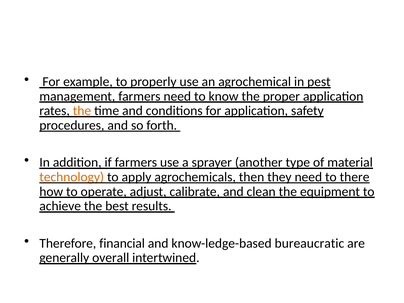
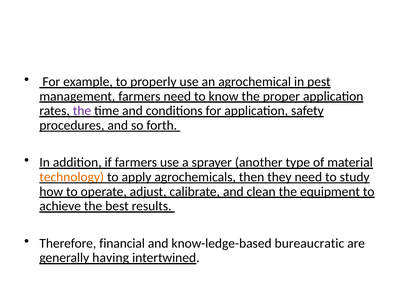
the at (82, 111) colour: orange -> purple
there: there -> study
overall: overall -> having
